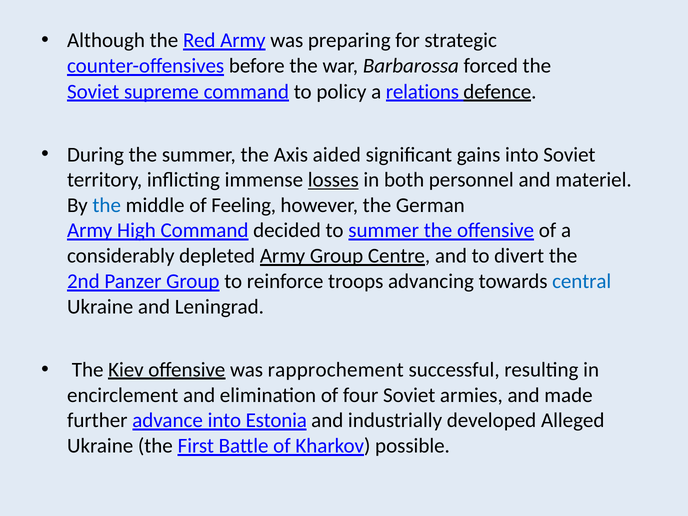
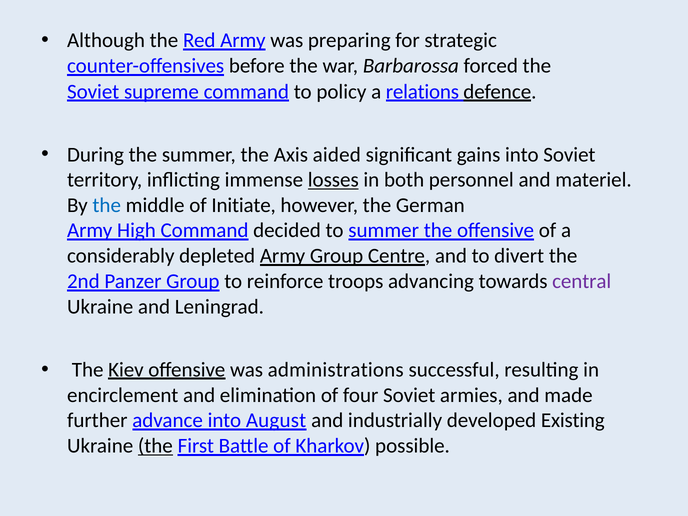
Feeling: Feeling -> Initiate
central colour: blue -> purple
rapprochement: rapprochement -> administrations
Estonia: Estonia -> August
Alleged: Alleged -> Existing
the at (155, 446) underline: none -> present
